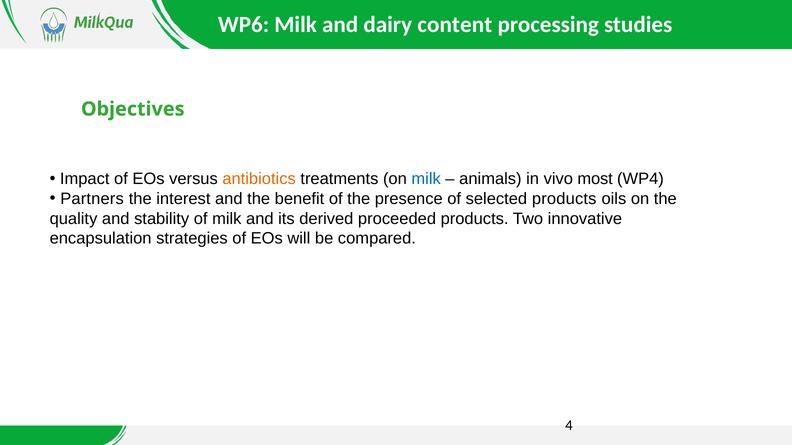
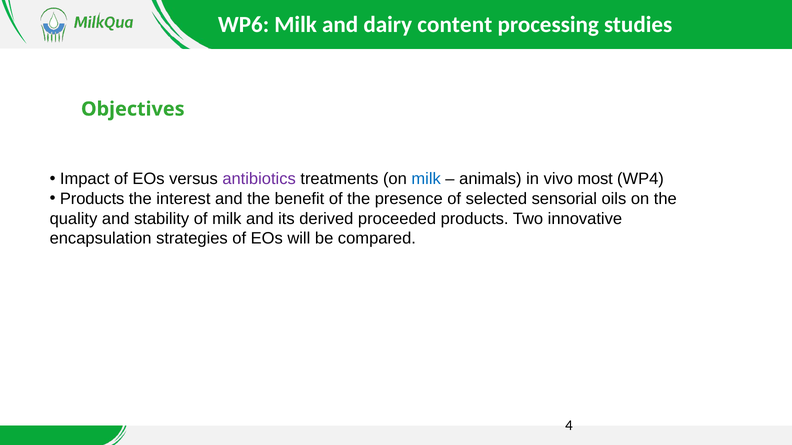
antibiotics colour: orange -> purple
Partners at (92, 199): Partners -> Products
selected products: products -> sensorial
